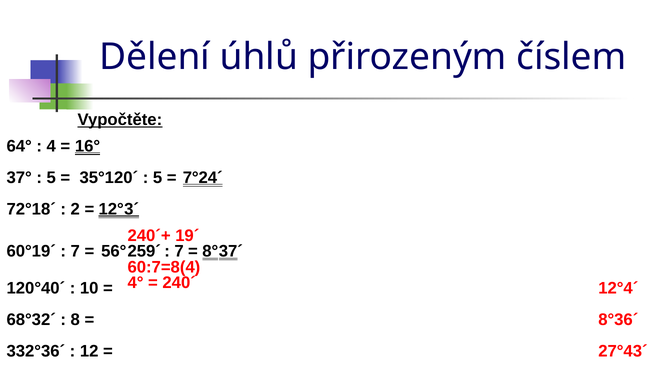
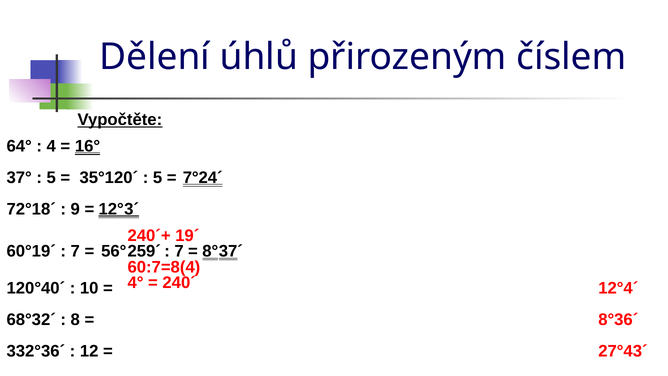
2: 2 -> 9
